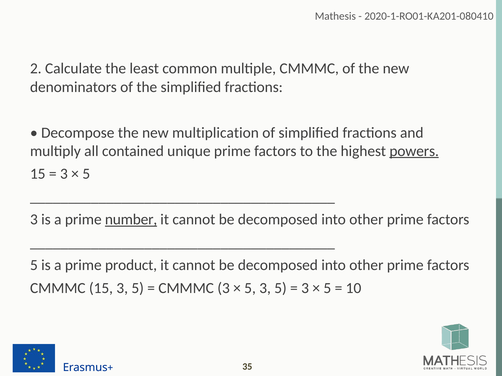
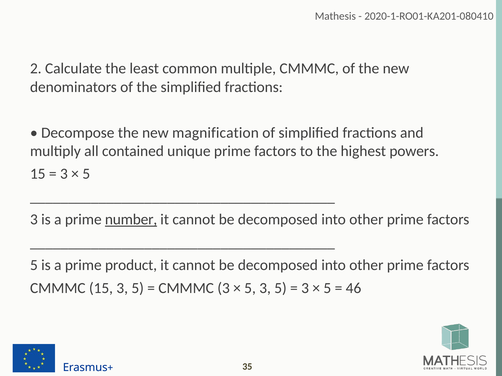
multiplication: multiplication -> magnification
powers underline: present -> none
10: 10 -> 46
